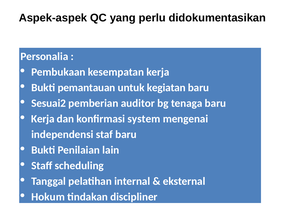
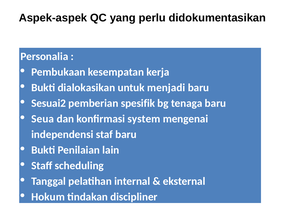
pemantauan: pemantauan -> dialokasikan
kegiatan: kegiatan -> menjadi
auditor: auditor -> spesifik
Kerja at (43, 119): Kerja -> Seua
